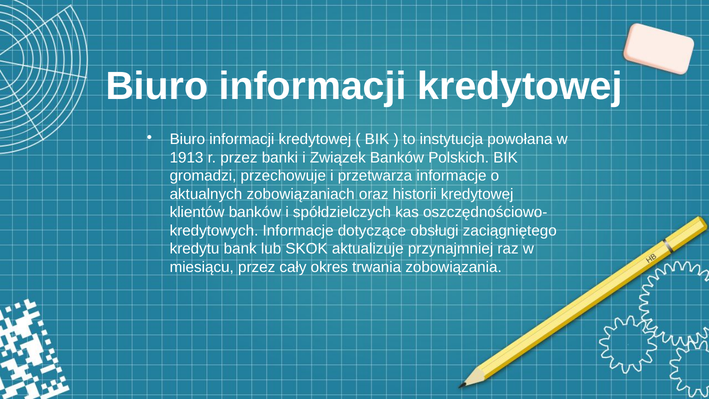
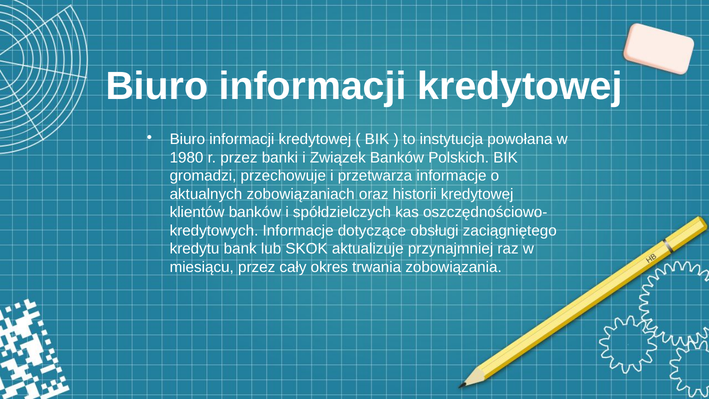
1913: 1913 -> 1980
